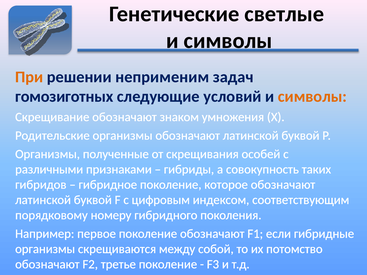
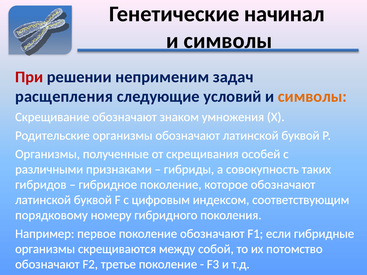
светлые: светлые -> начинал
При colour: orange -> red
гомозиготных: гомозиготных -> расщепления
